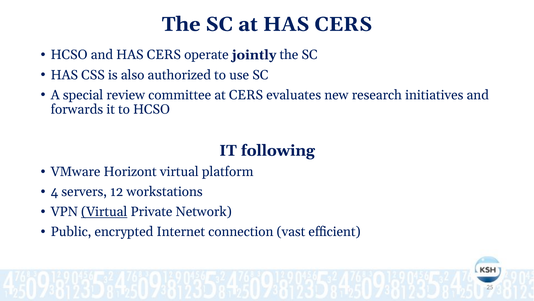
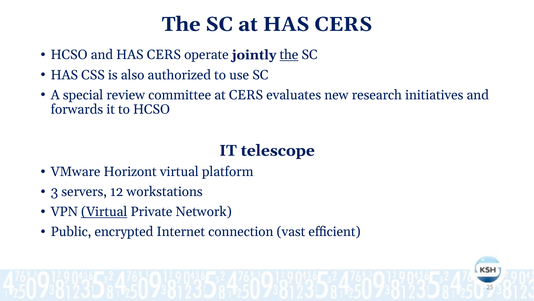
the at (289, 55) underline: none -> present
following: following -> telescope
4: 4 -> 3
